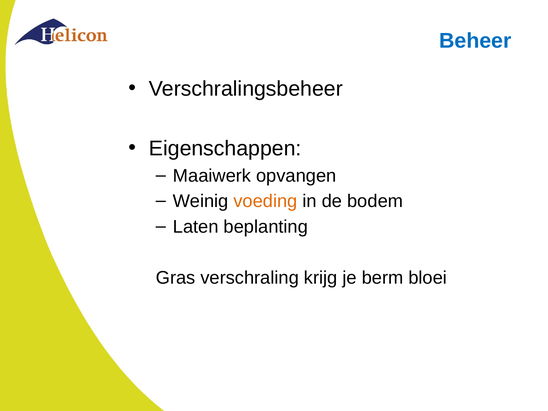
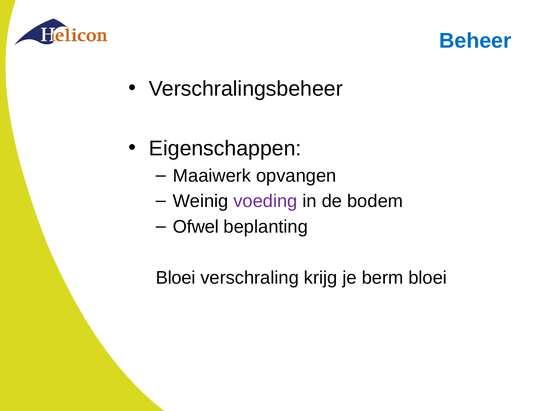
voeding colour: orange -> purple
Laten: Laten -> Ofwel
Gras at (176, 278): Gras -> Bloei
